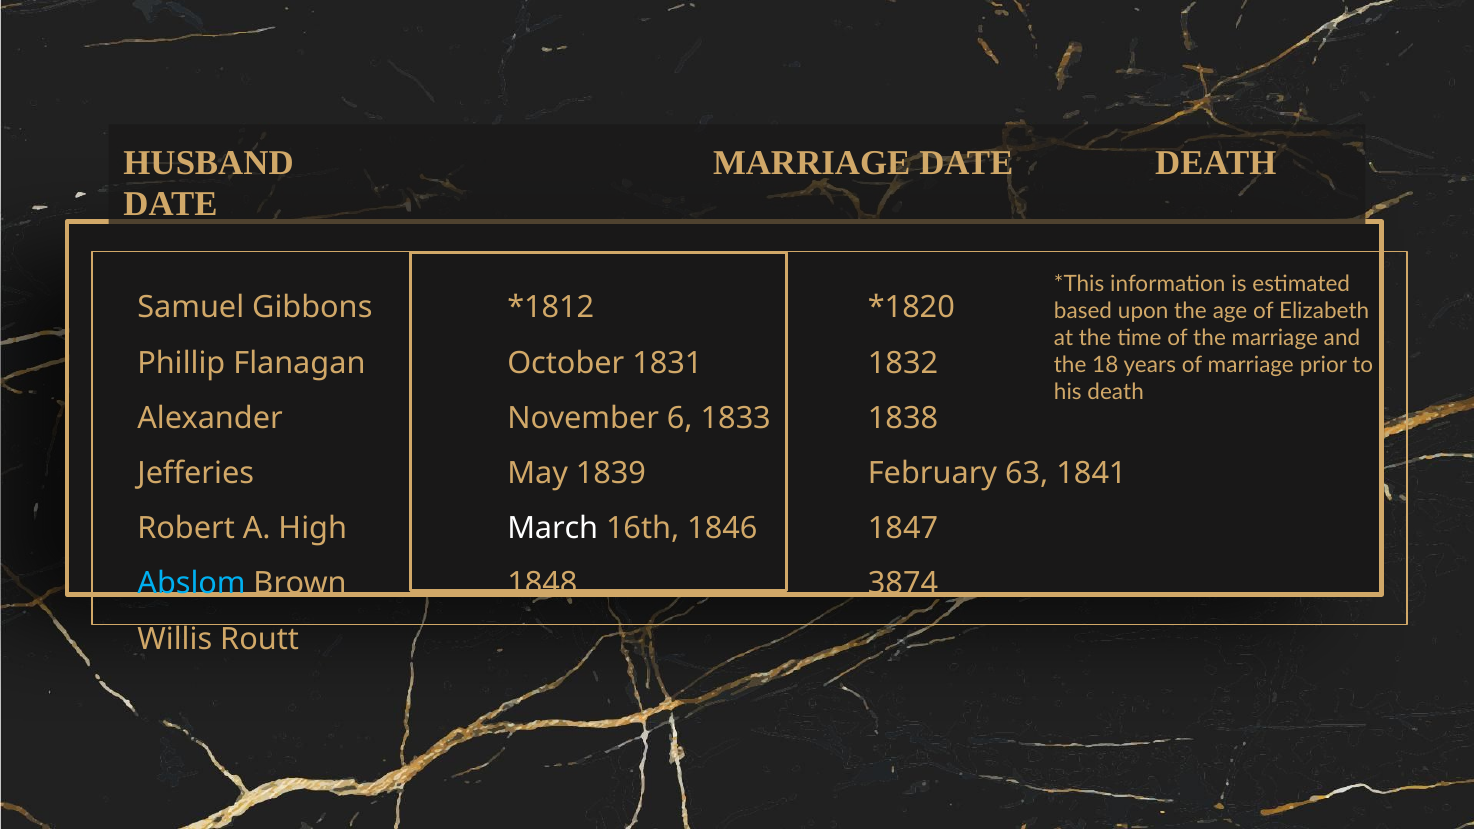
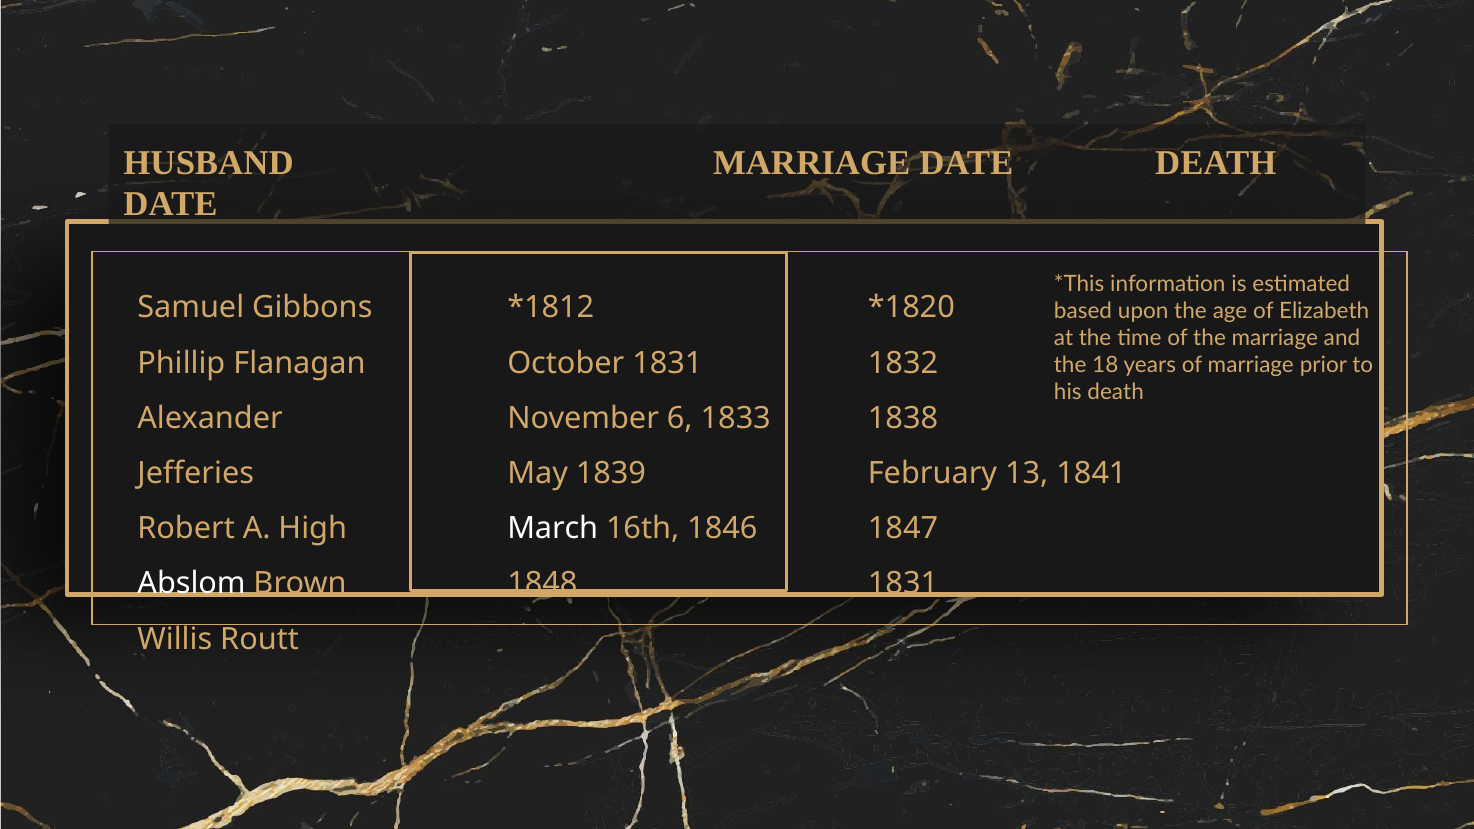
63: 63 -> 13
Abslom colour: light blue -> white
3874 at (903, 584): 3874 -> 1831
